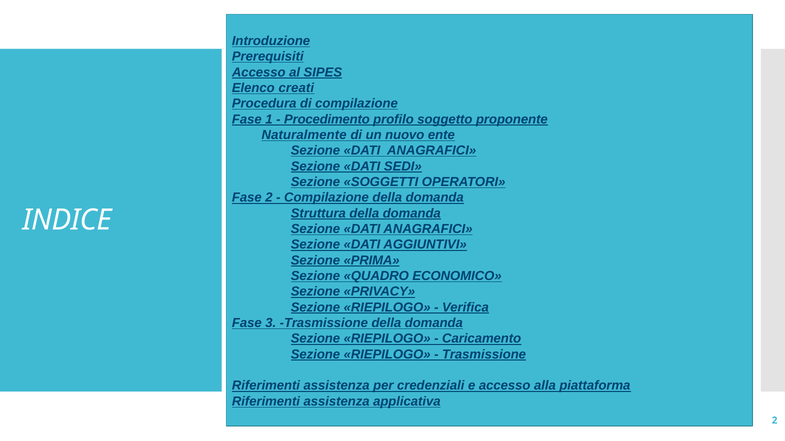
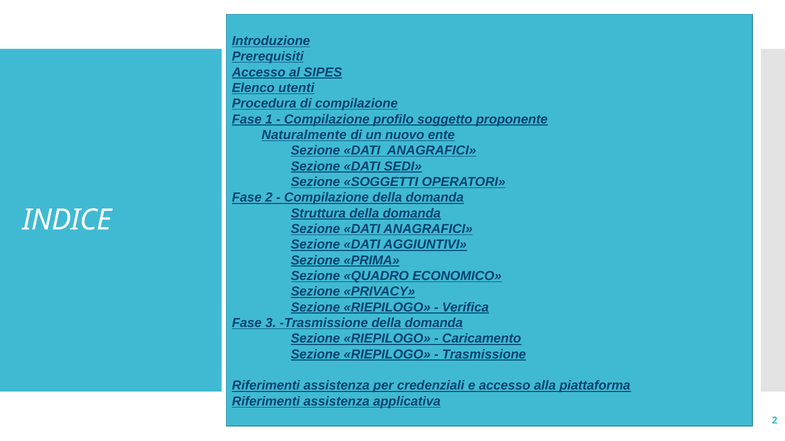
creati: creati -> utenti
Procedimento at (327, 119): Procedimento -> Compilazione
